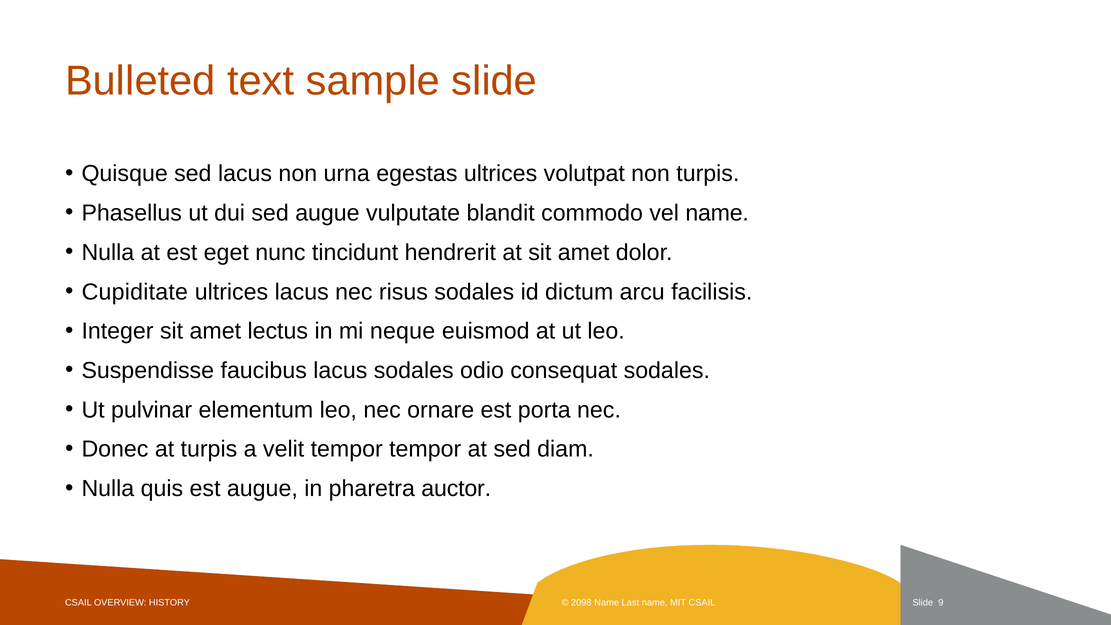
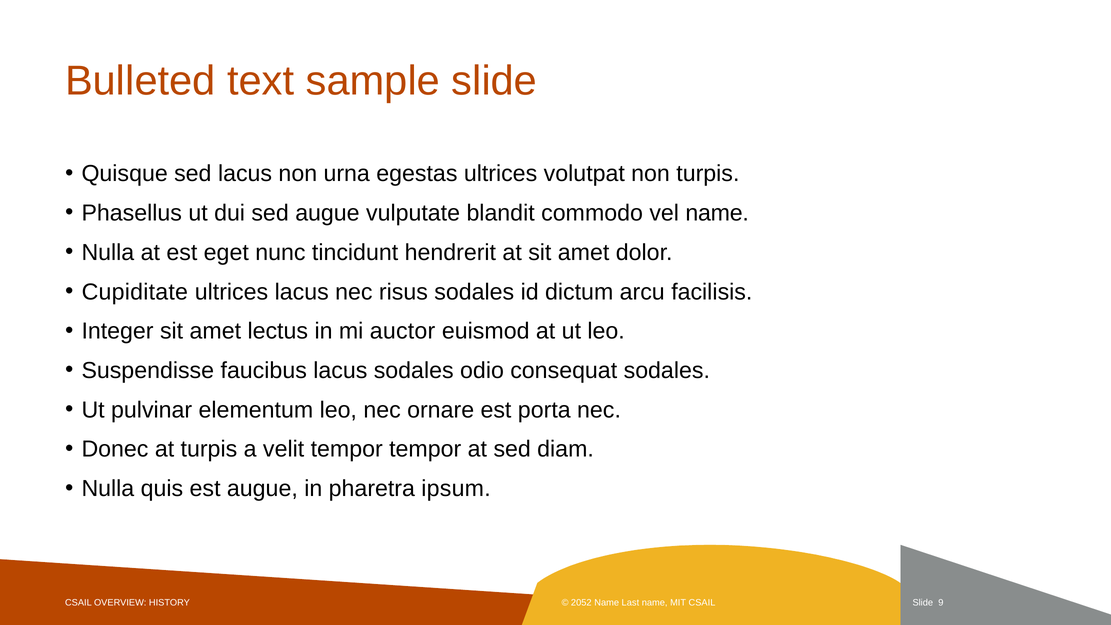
neque: neque -> auctor
auctor: auctor -> ipsum
2098: 2098 -> 2052
